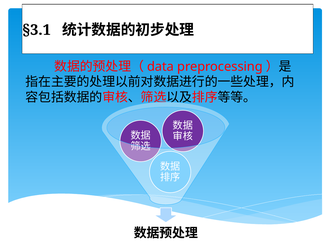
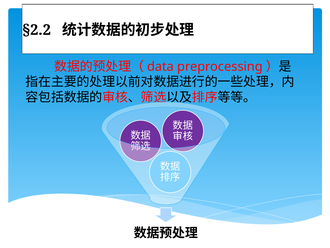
§3.1: §3.1 -> §2.2
